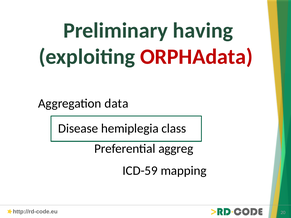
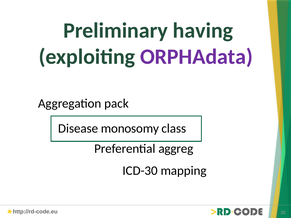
ORPHAdata colour: red -> purple
data: data -> pack
hemiplegia: hemiplegia -> monosomy
ICD-59: ICD-59 -> ICD-30
